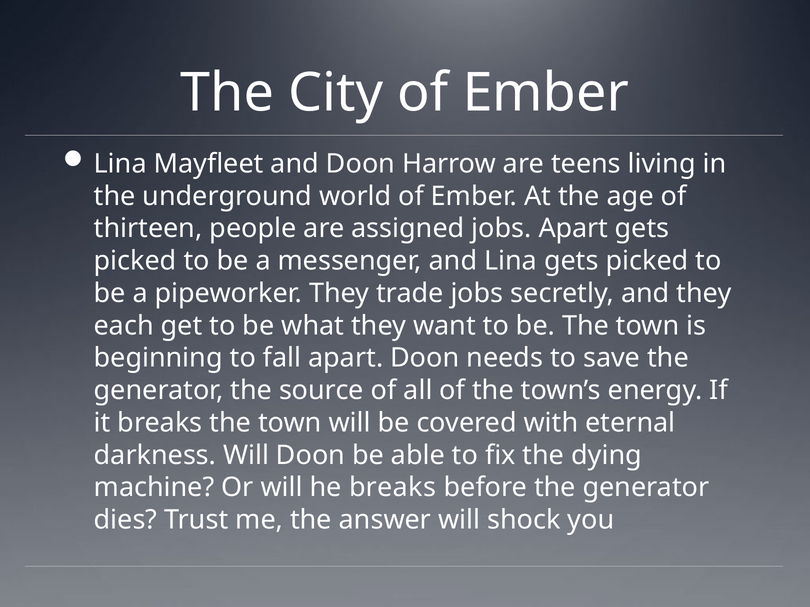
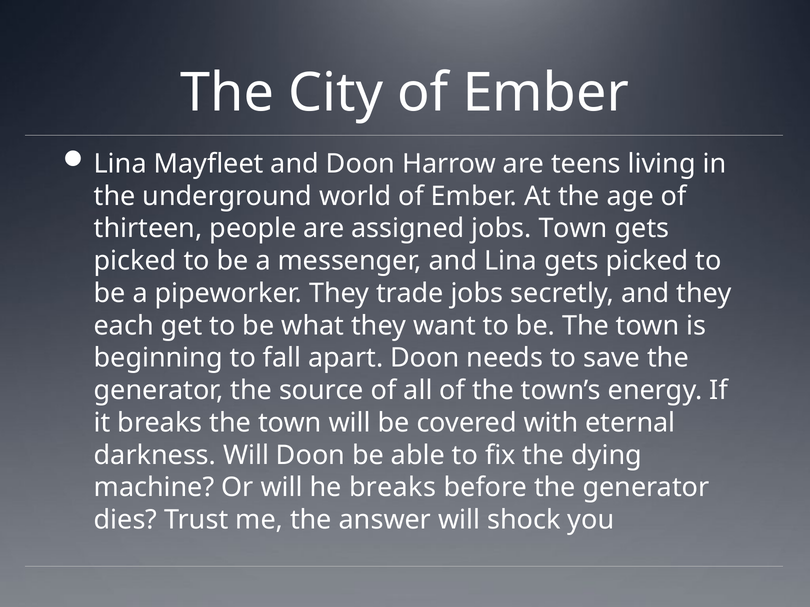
jobs Apart: Apart -> Town
